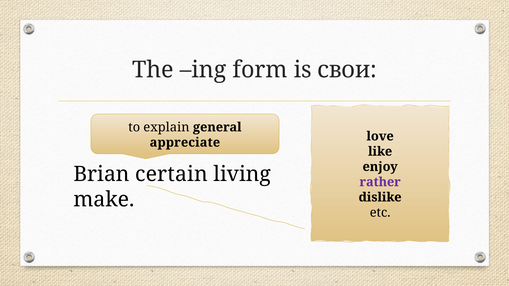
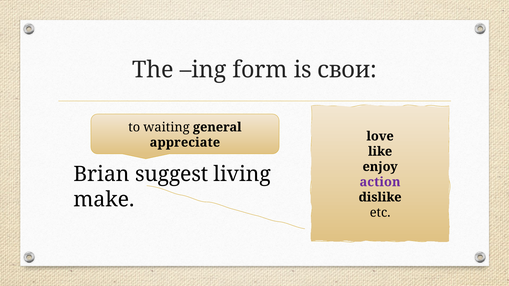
explain: explain -> waiting
certain: certain -> suggest
rather: rather -> action
